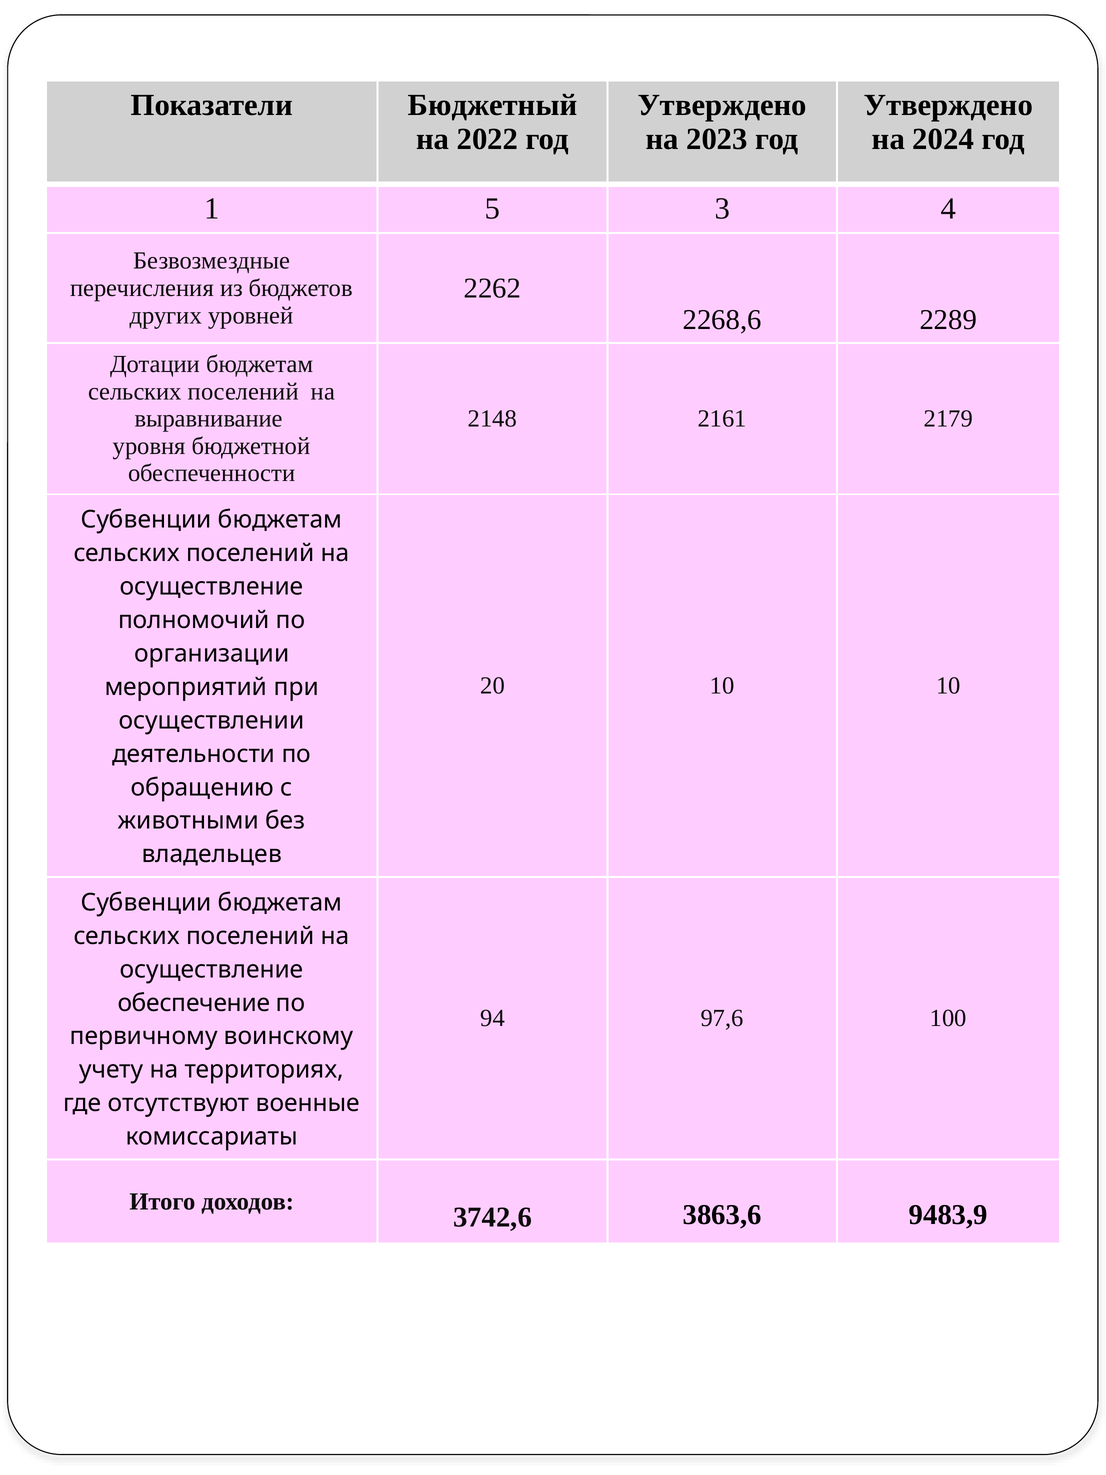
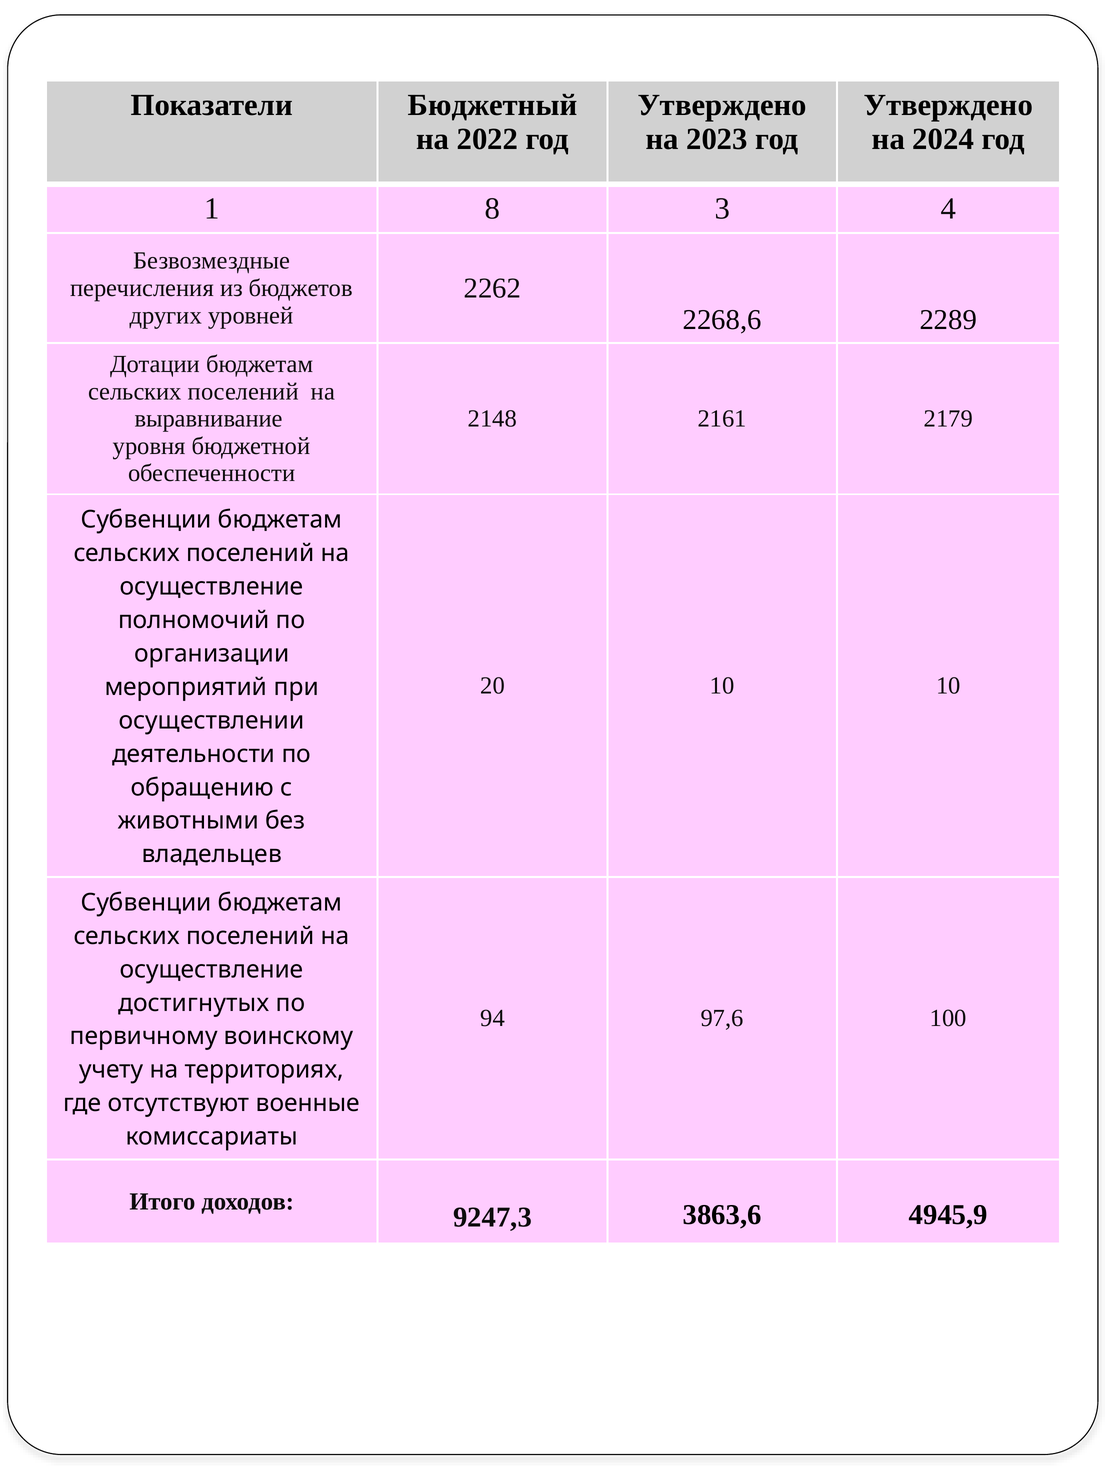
5: 5 -> 8
обеспечение: обеспечение -> достигнутых
3742,6: 3742,6 -> 9247,3
9483,9: 9483,9 -> 4945,9
